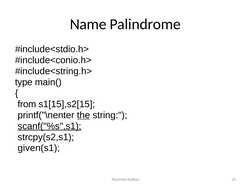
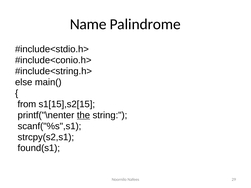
type: type -> else
scanf("%s",s1 underline: present -> none
given(s1: given(s1 -> found(s1
